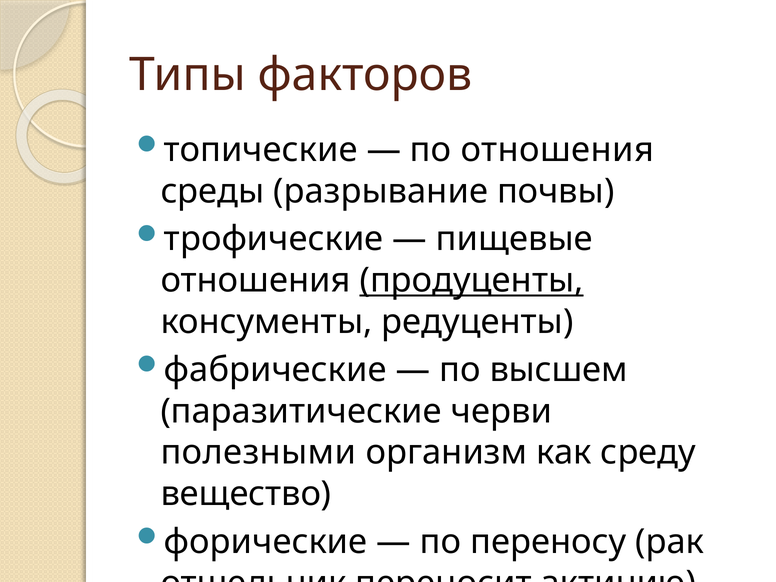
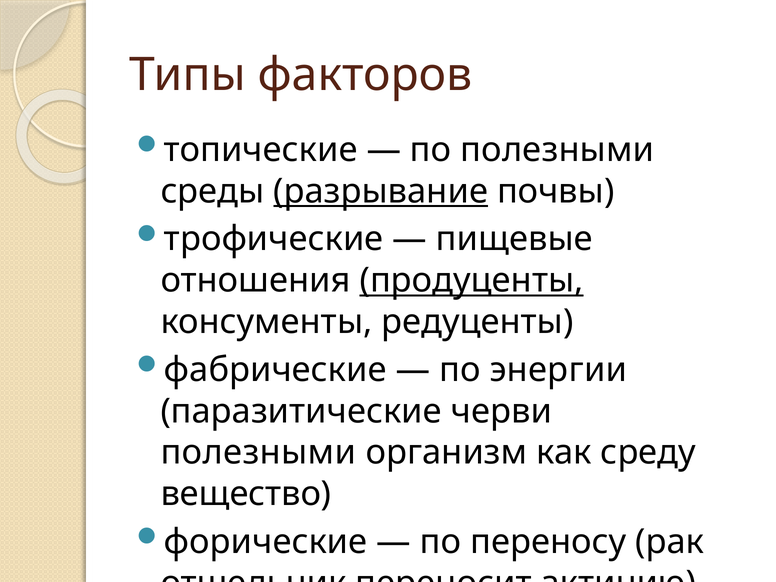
по отношения: отношения -> полезными
разрывание underline: none -> present
высшем: высшем -> энергии
